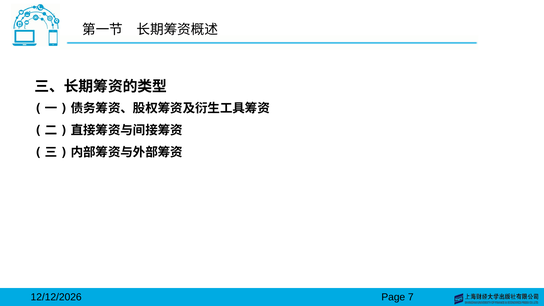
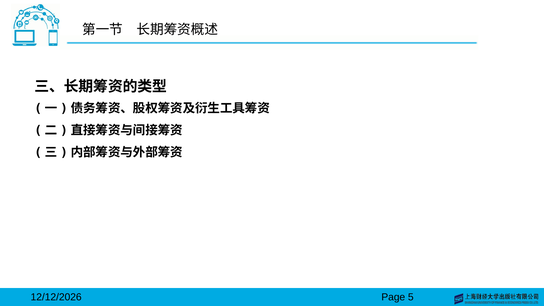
7: 7 -> 5
